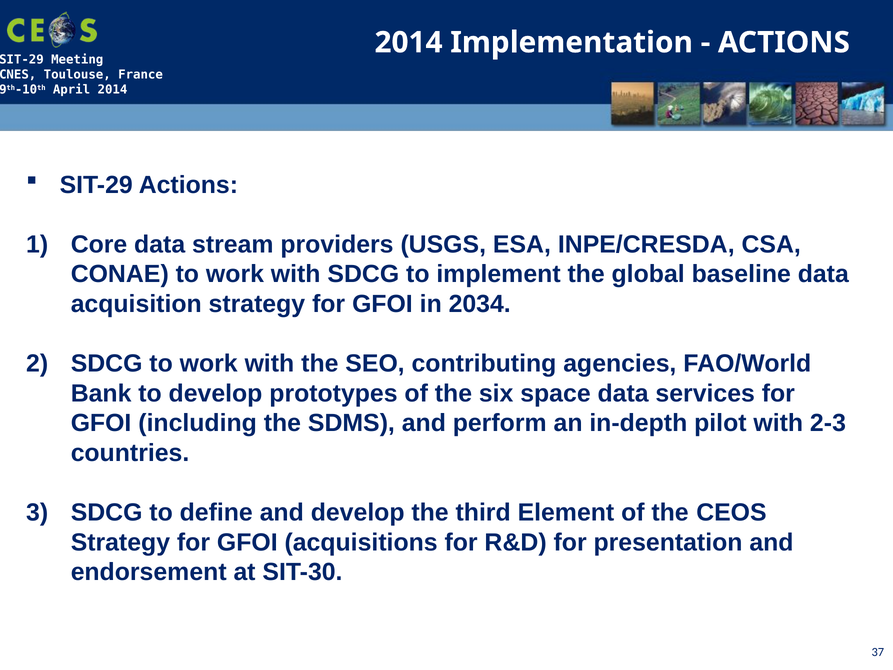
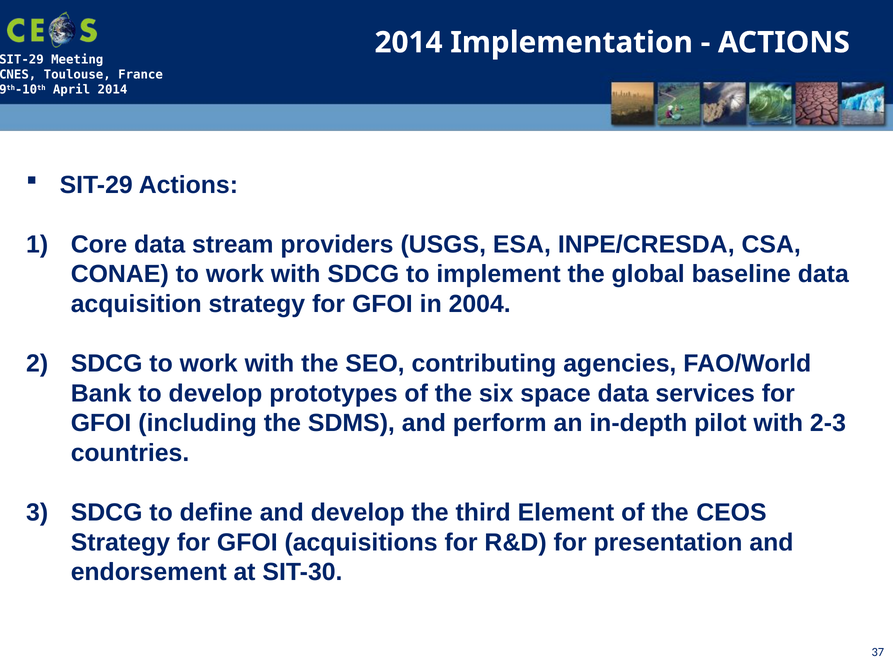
2034: 2034 -> 2004
